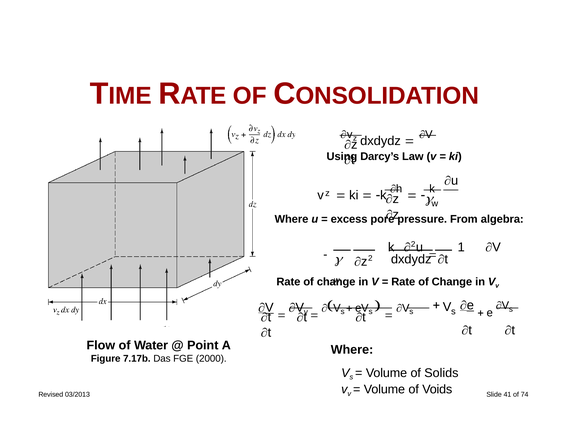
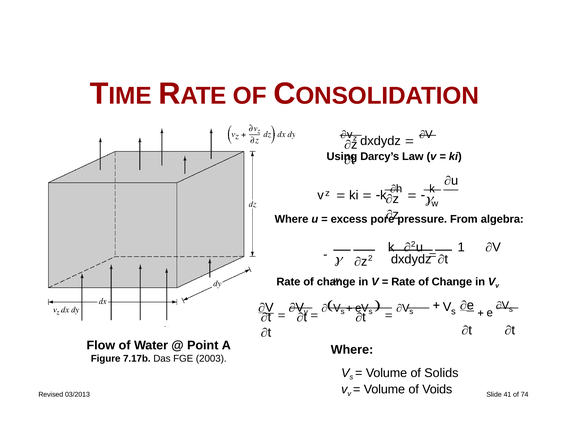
2000: 2000 -> 2003
